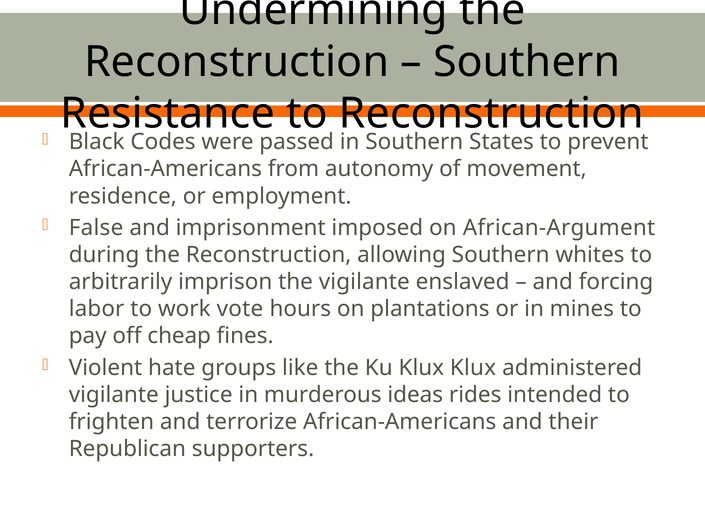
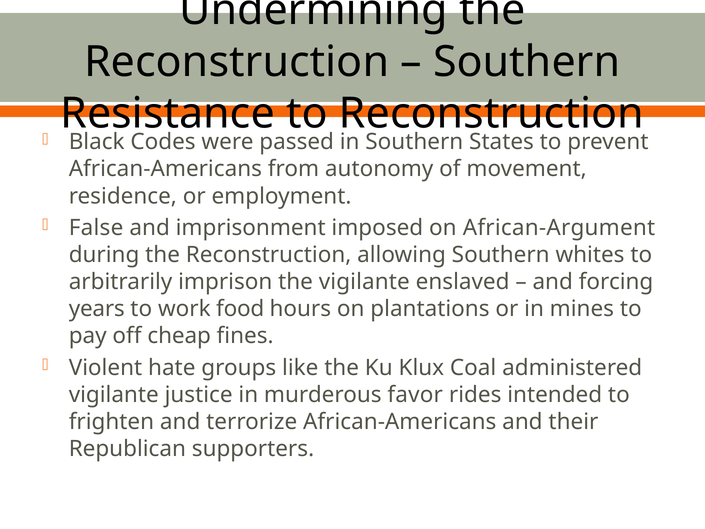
labor: labor -> years
vote: vote -> food
Klux Klux: Klux -> Coal
ideas: ideas -> favor
